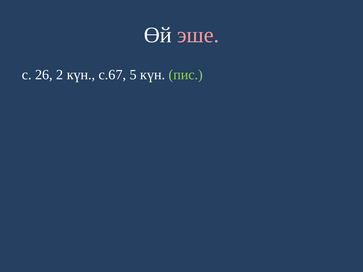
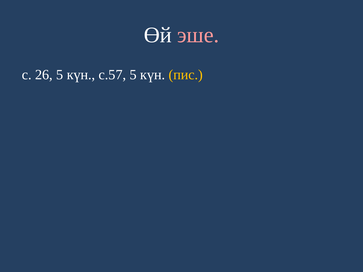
26 2: 2 -> 5
с.67: с.67 -> с.57
пис colour: light green -> yellow
